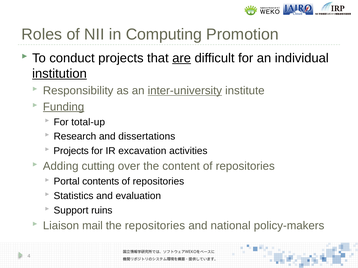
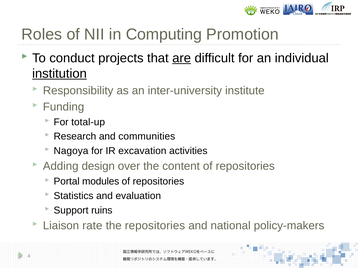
inter-university underline: present -> none
Funding underline: present -> none
dissertations: dissertations -> communities
Projects at (71, 151): Projects -> Nagoya
cutting: cutting -> design
contents: contents -> modules
mail: mail -> rate
